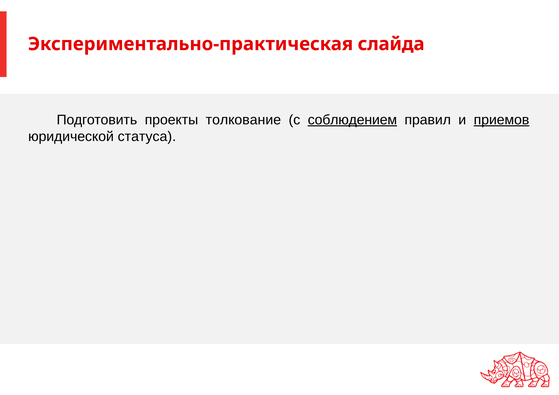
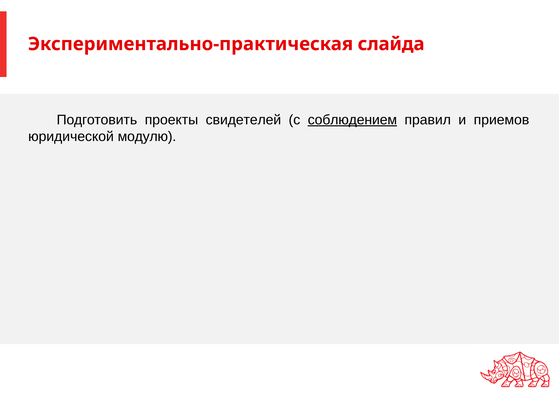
толкование: толкование -> свидетелей
приемов underline: present -> none
статуса: статуса -> модулю
